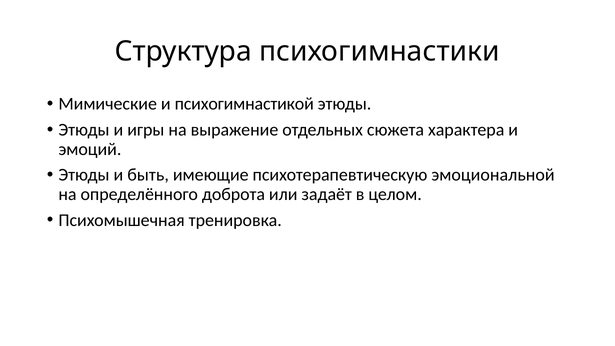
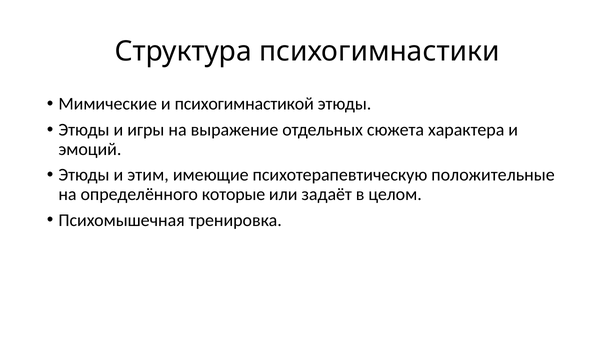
быть: быть -> этим
эмоциональной: эмоциональной -> положительные
доброта: доброта -> которые
